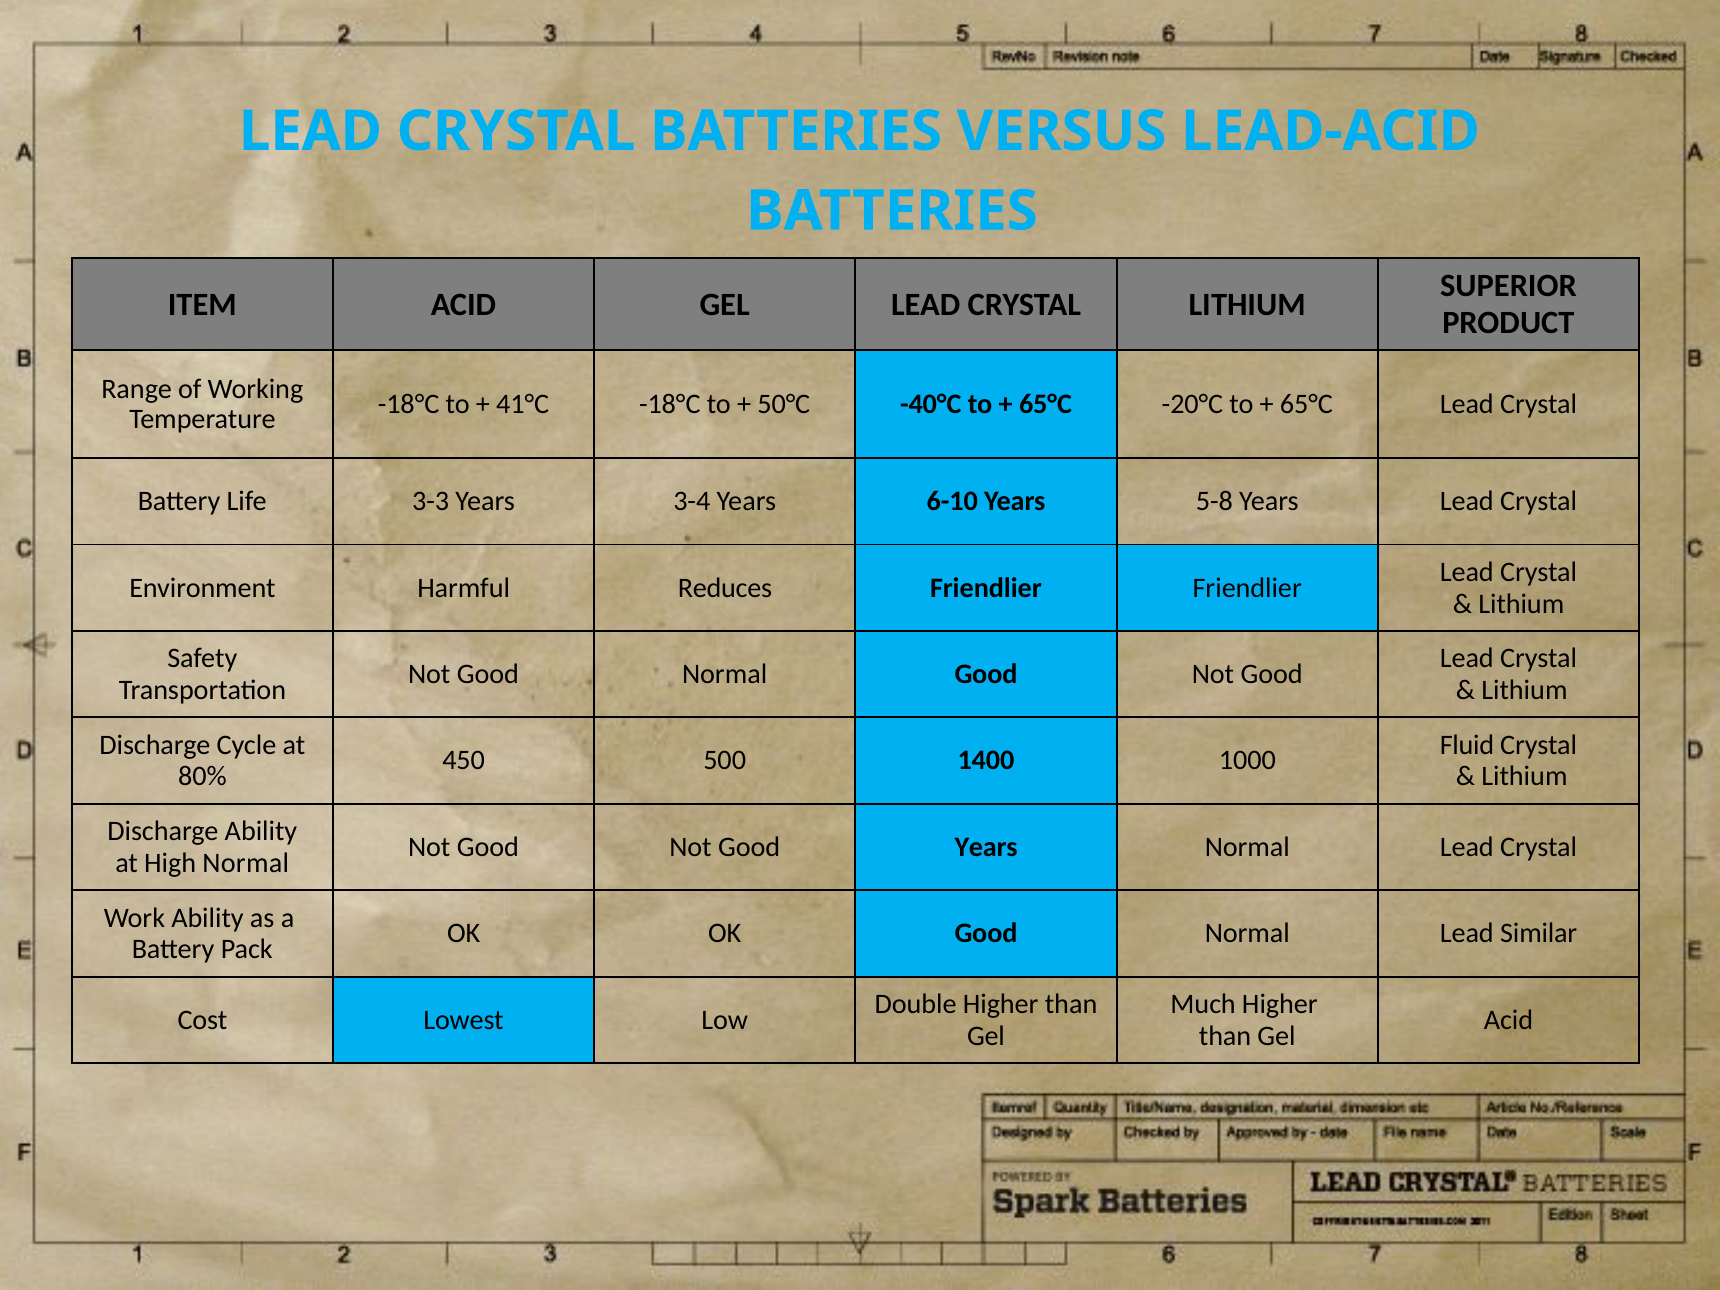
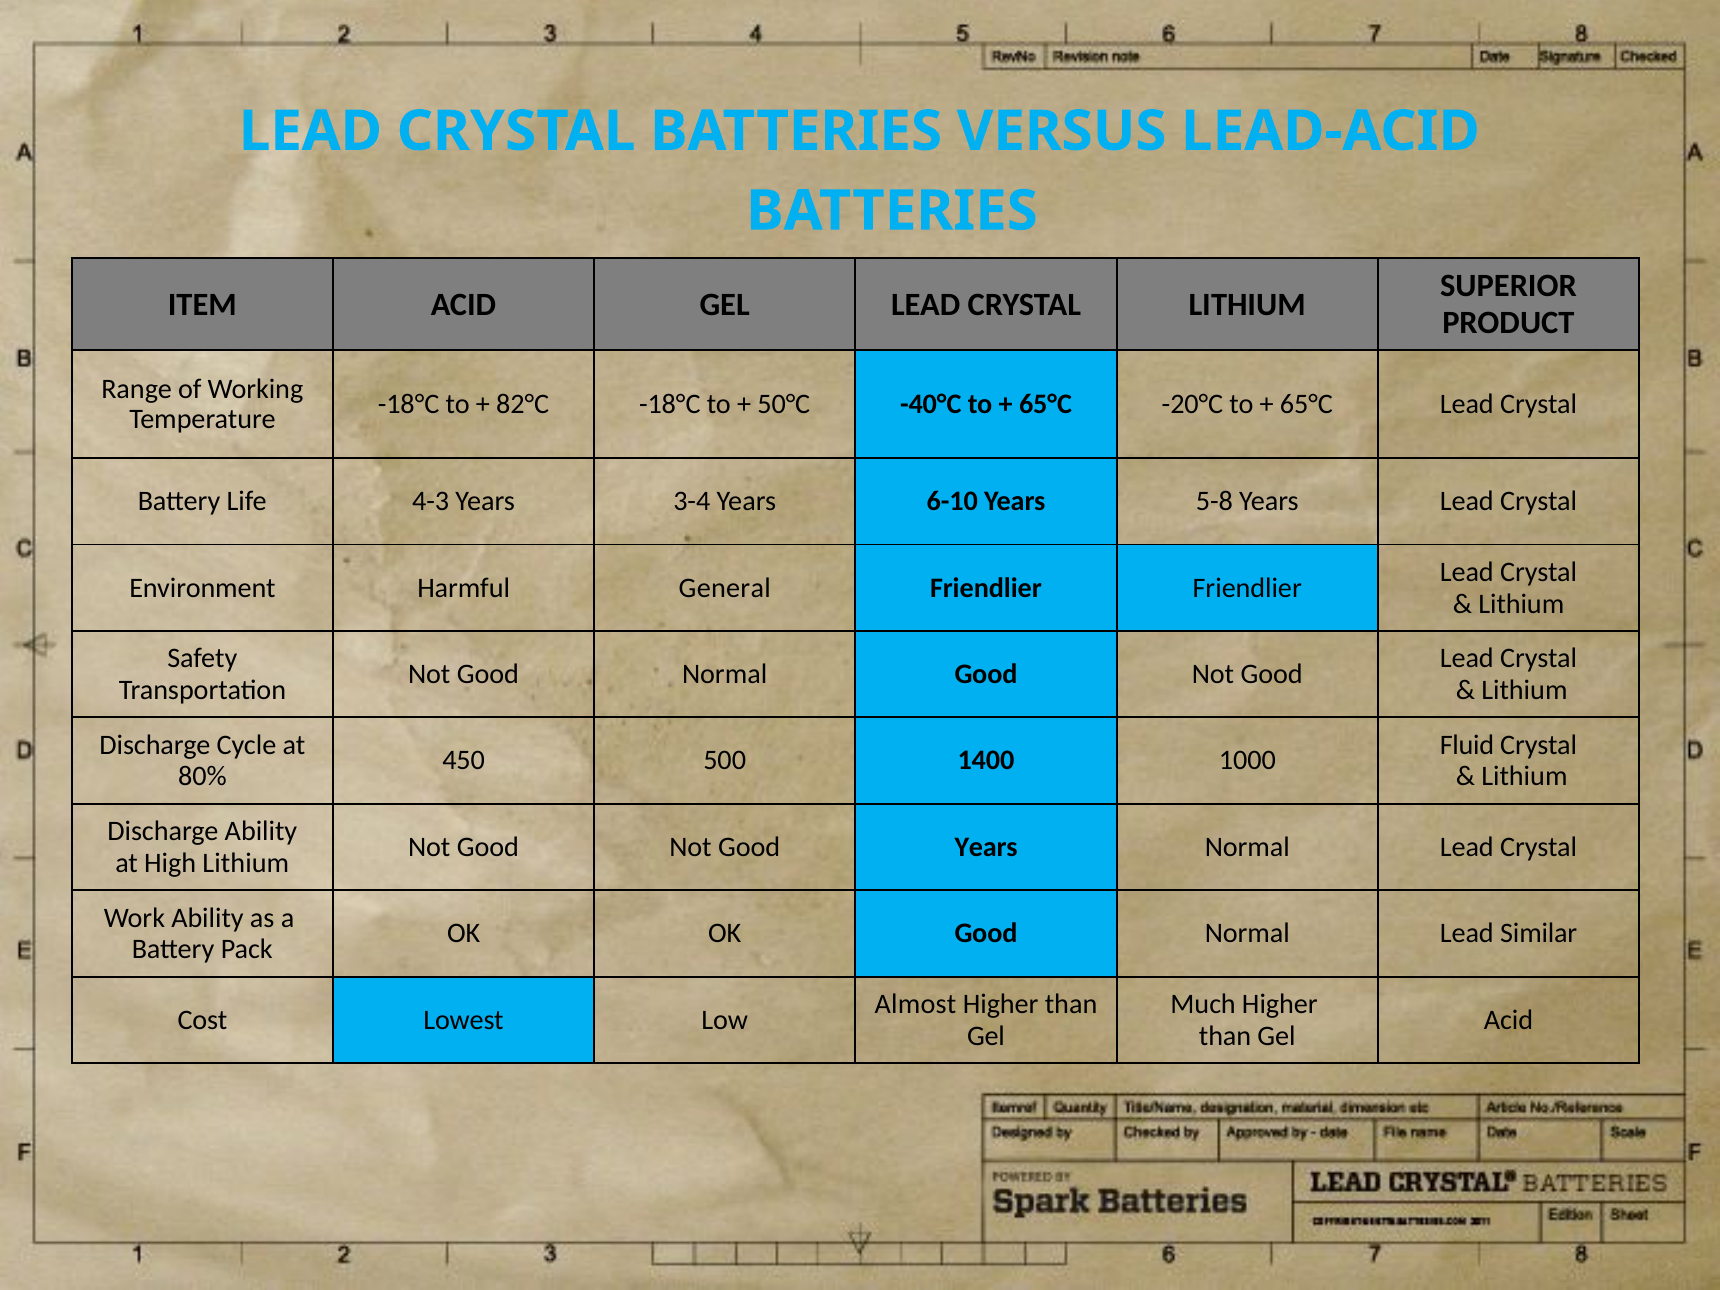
41°C: 41°C -> 82°C
3-3: 3-3 -> 4-3
Reduces: Reduces -> General
High Normal: Normal -> Lithium
Double: Double -> Almost
